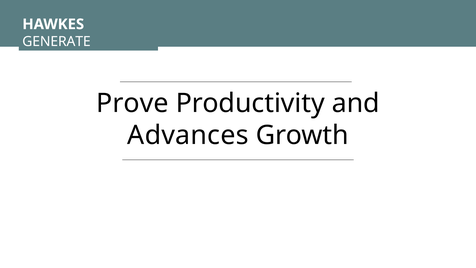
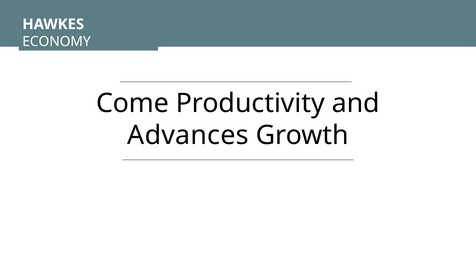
GENERATE: GENERATE -> ECONOMY
Prove: Prove -> Come
